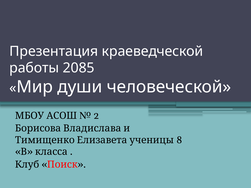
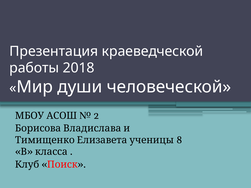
2085: 2085 -> 2018
